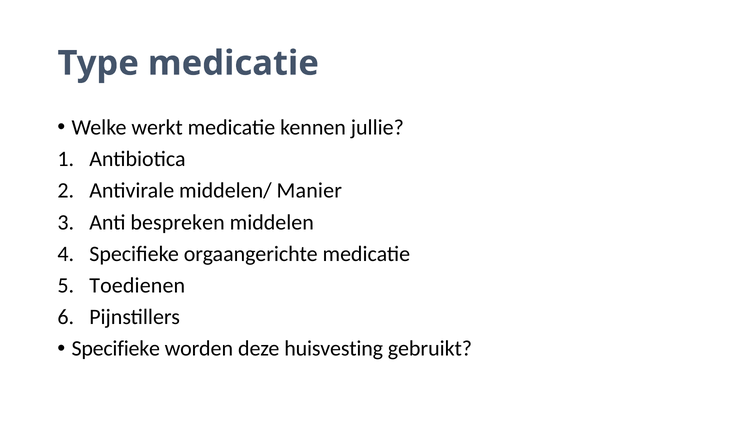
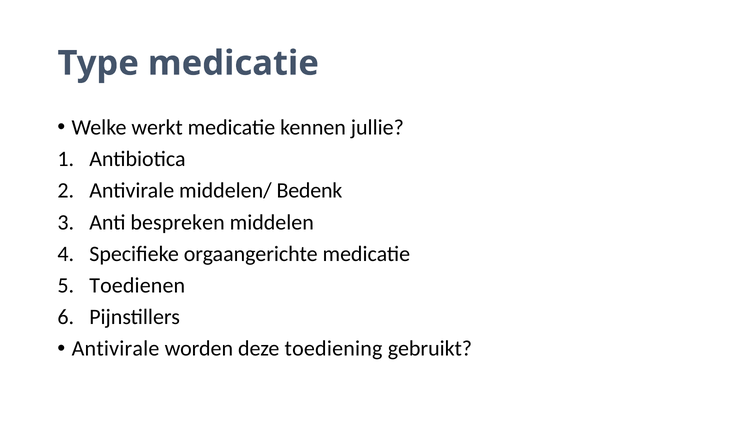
Manier: Manier -> Bedenk
Specifieke at (116, 349): Specifieke -> Antivirale
huisvesting: huisvesting -> toediening
